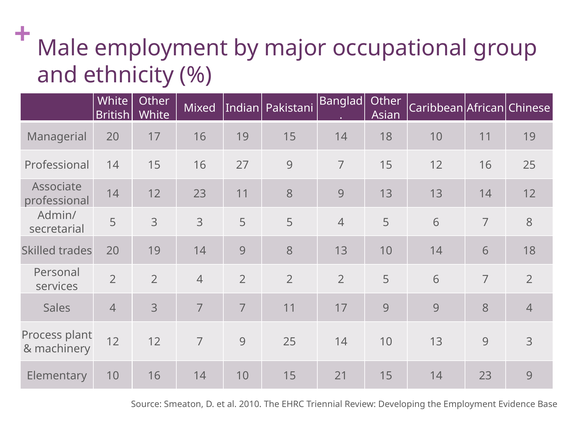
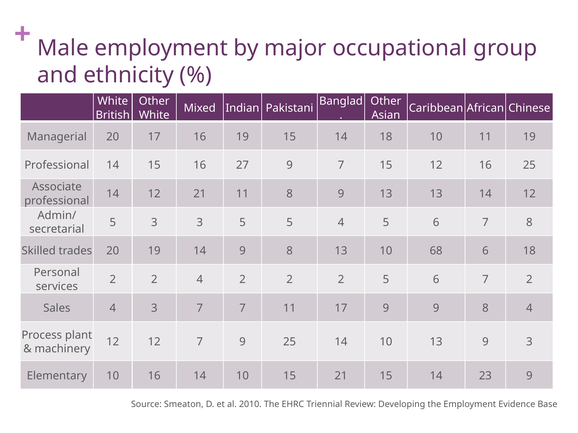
12 23: 23 -> 21
10 14: 14 -> 68
